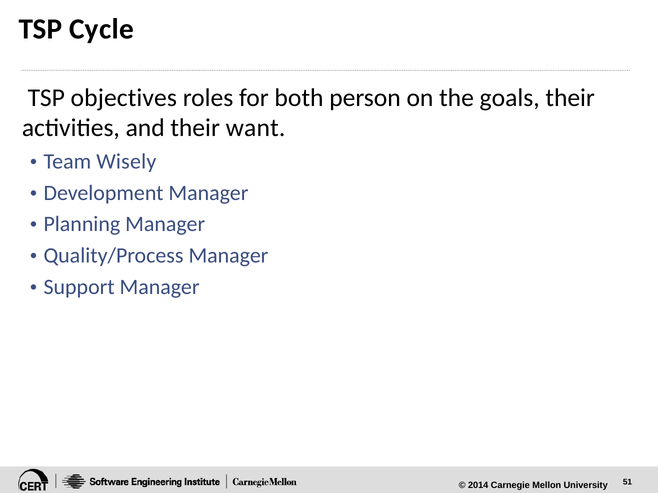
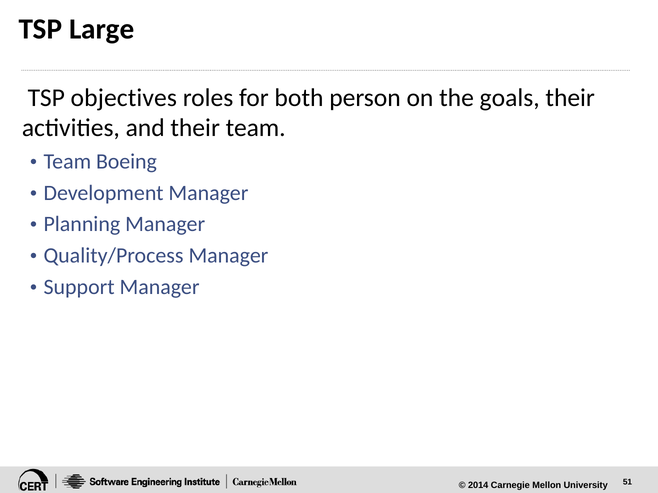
Cycle: Cycle -> Large
their want: want -> team
Wisely: Wisely -> Boeing
